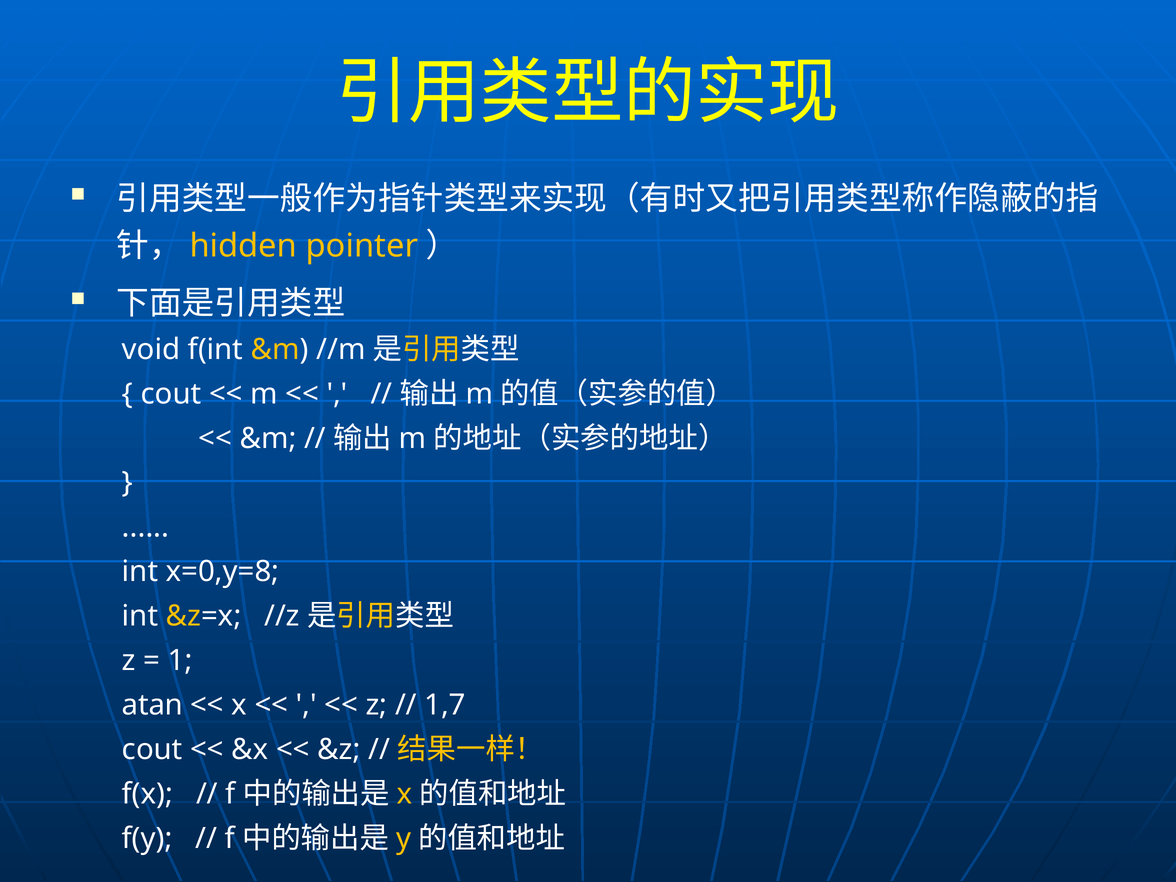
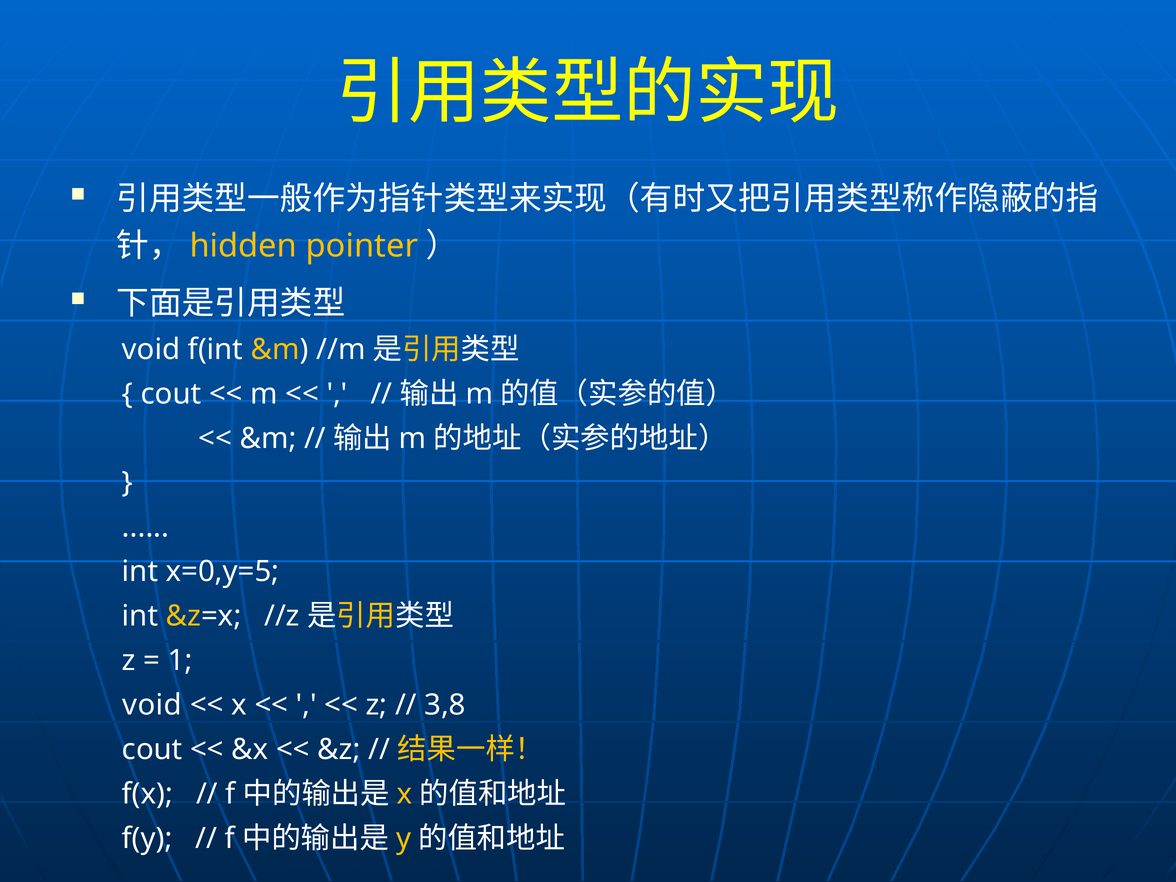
x=0,y=8: x=0,y=8 -> x=0,y=5
atan at (152, 705): atan -> void
1,7: 1,7 -> 3,8
